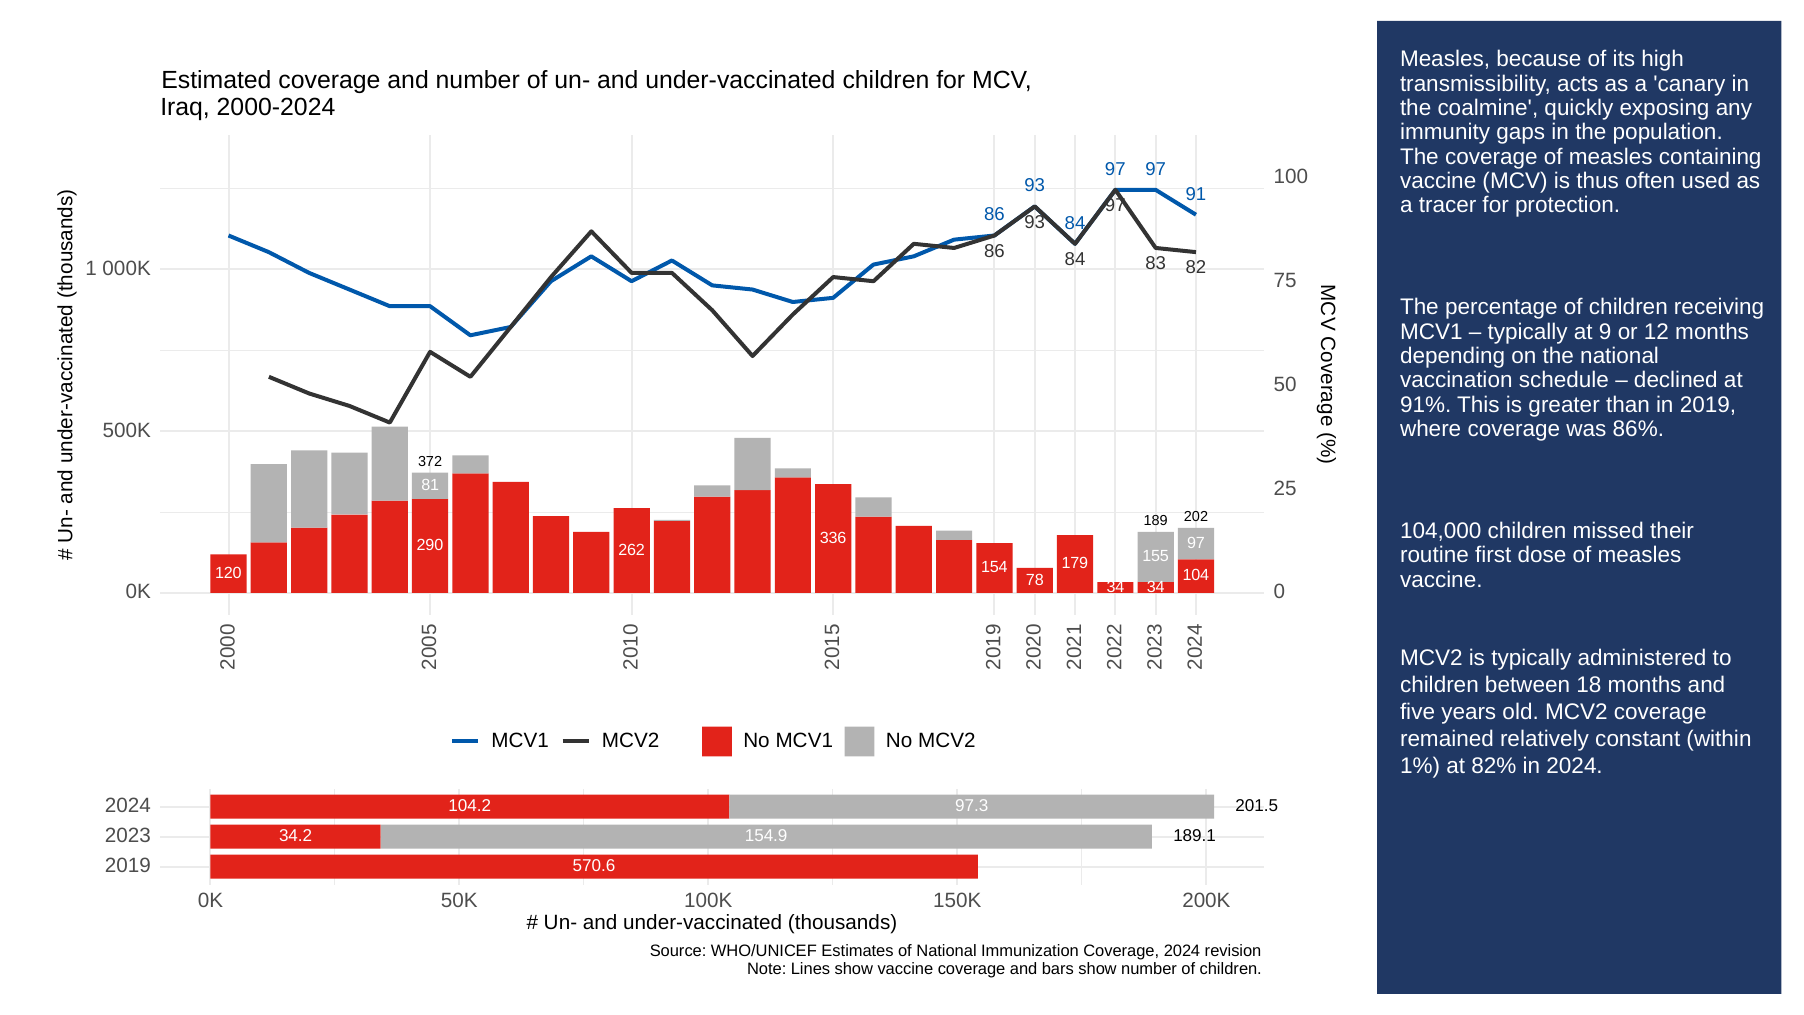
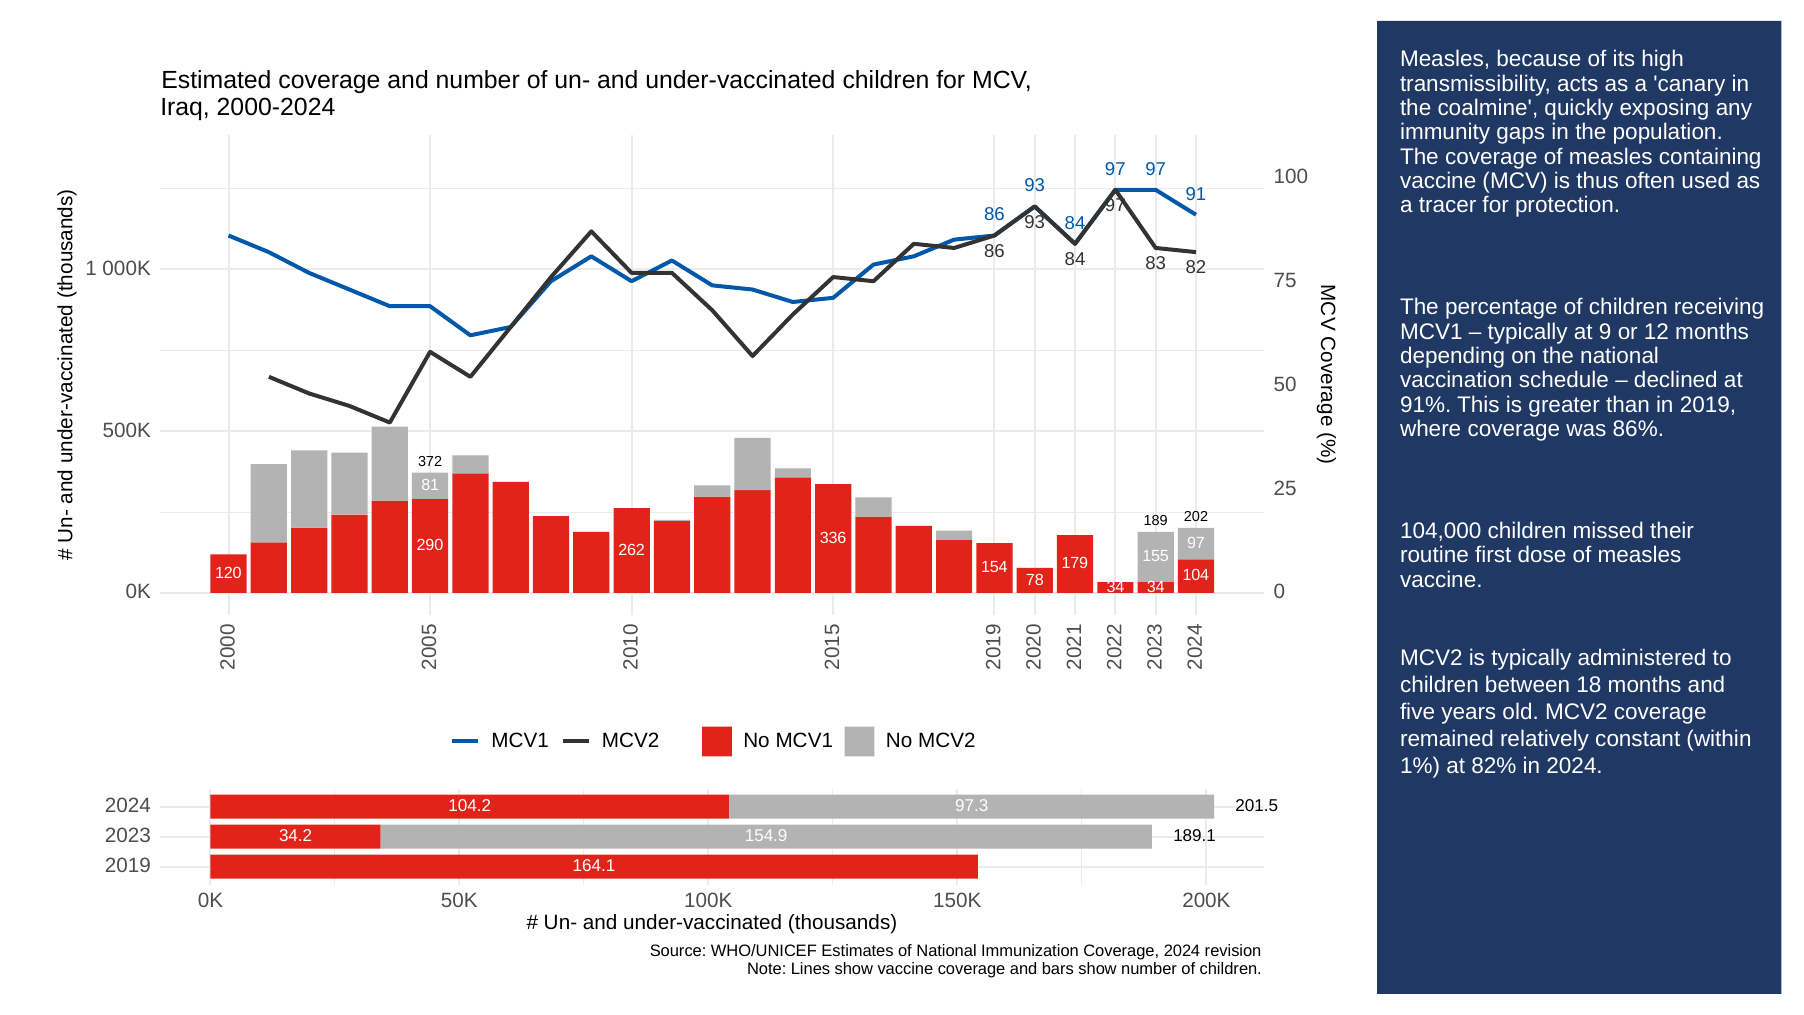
570.6: 570.6 -> 164.1
